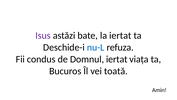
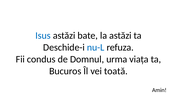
Isus colour: purple -> blue
la iertat: iertat -> astăzi
Domnul iertat: iertat -> urma
